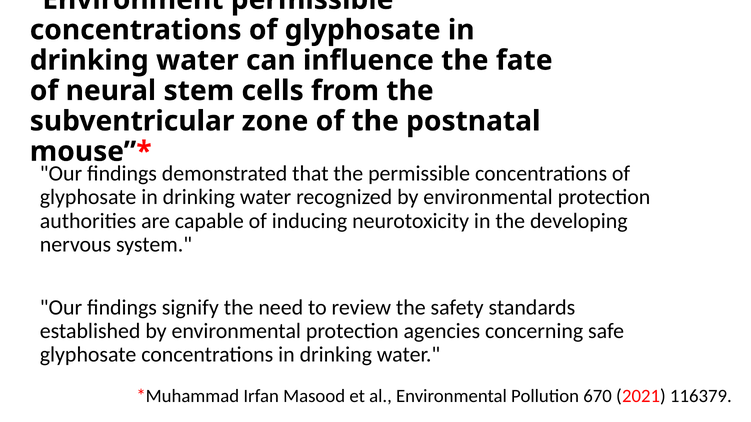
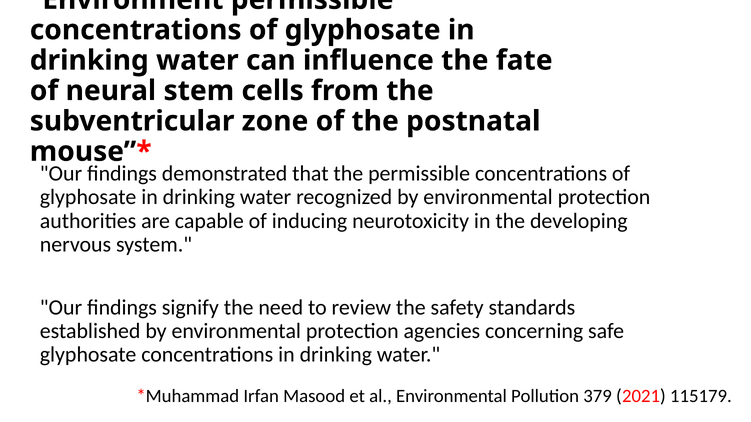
670: 670 -> 379
116379: 116379 -> 115179
